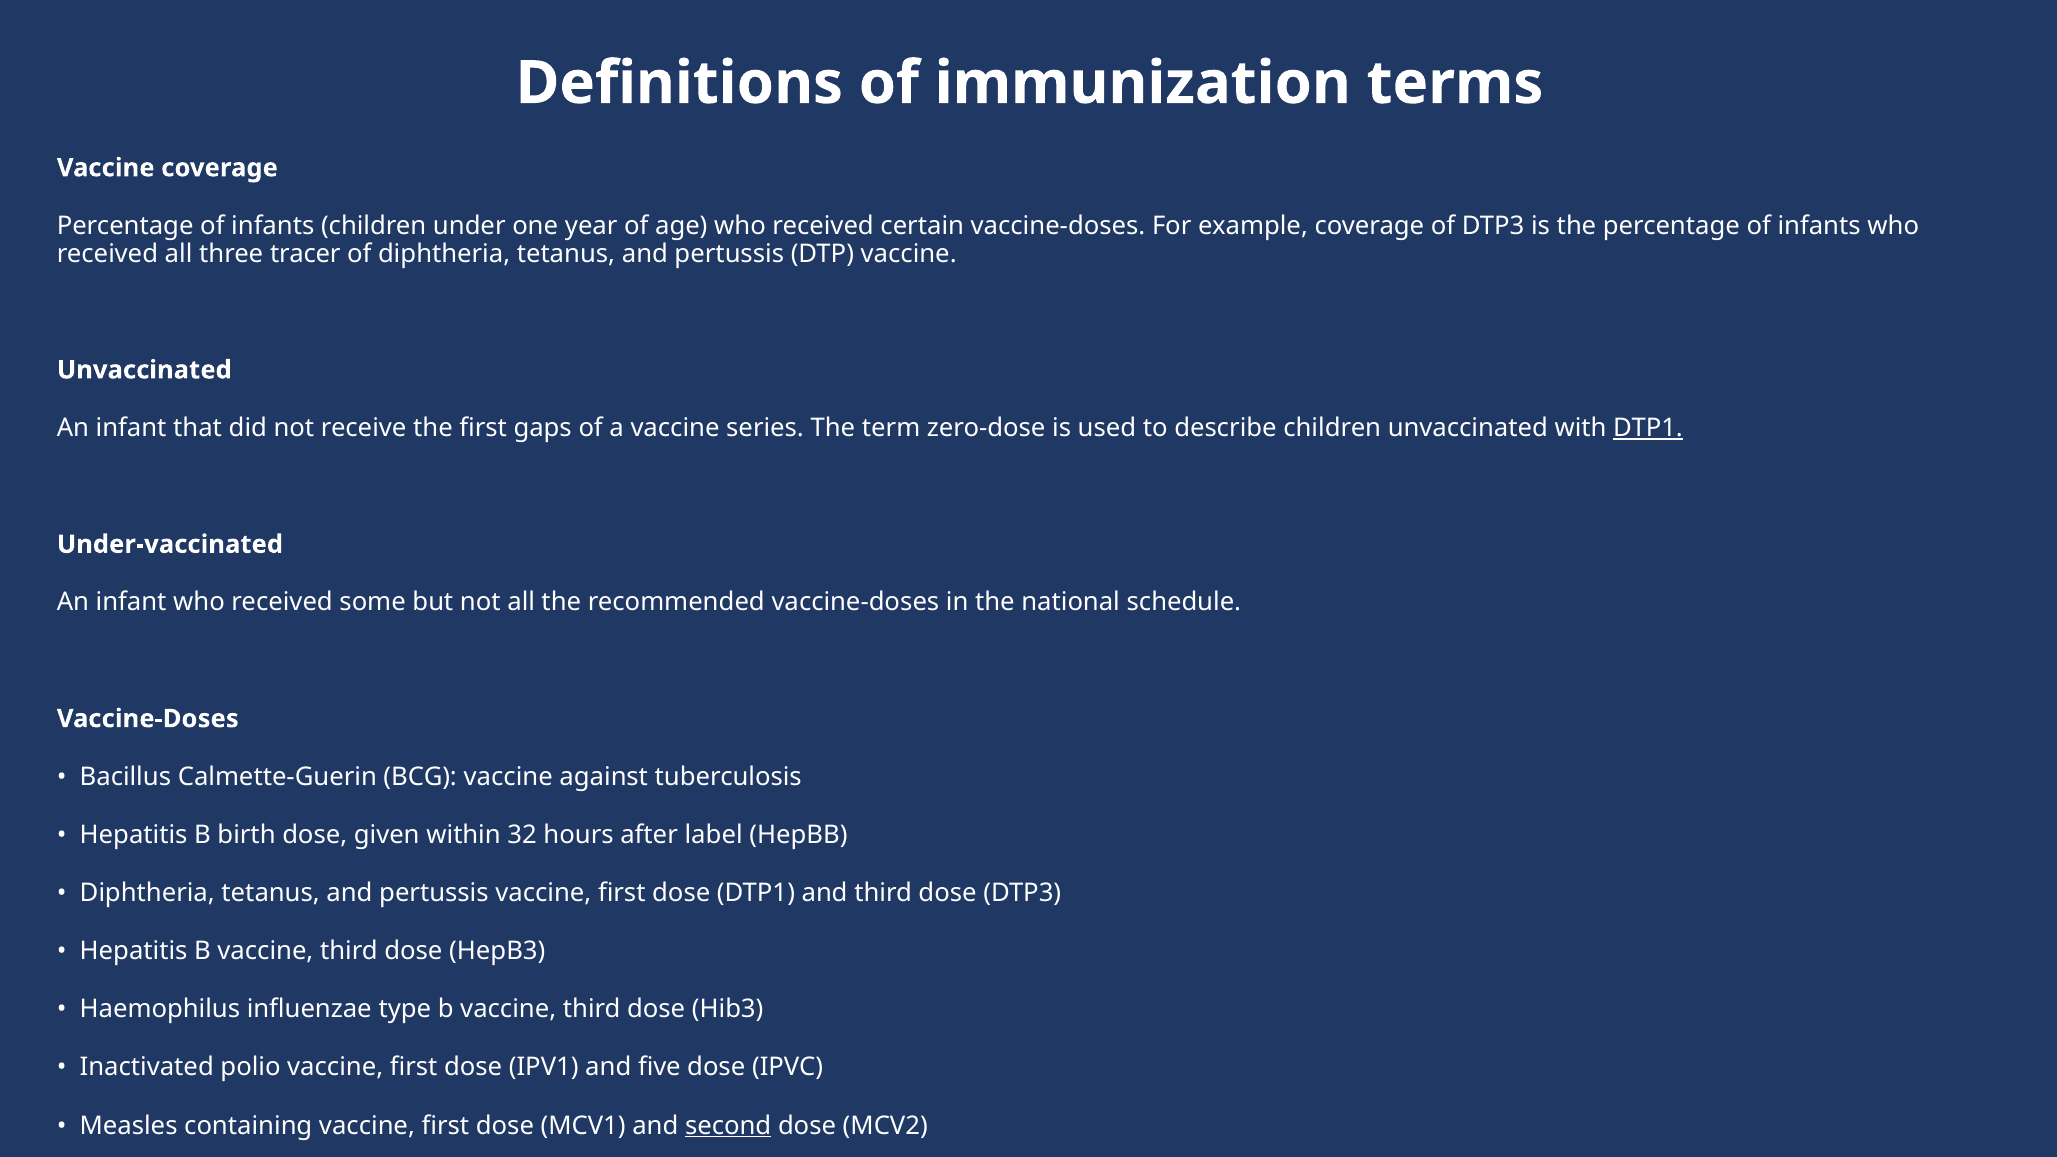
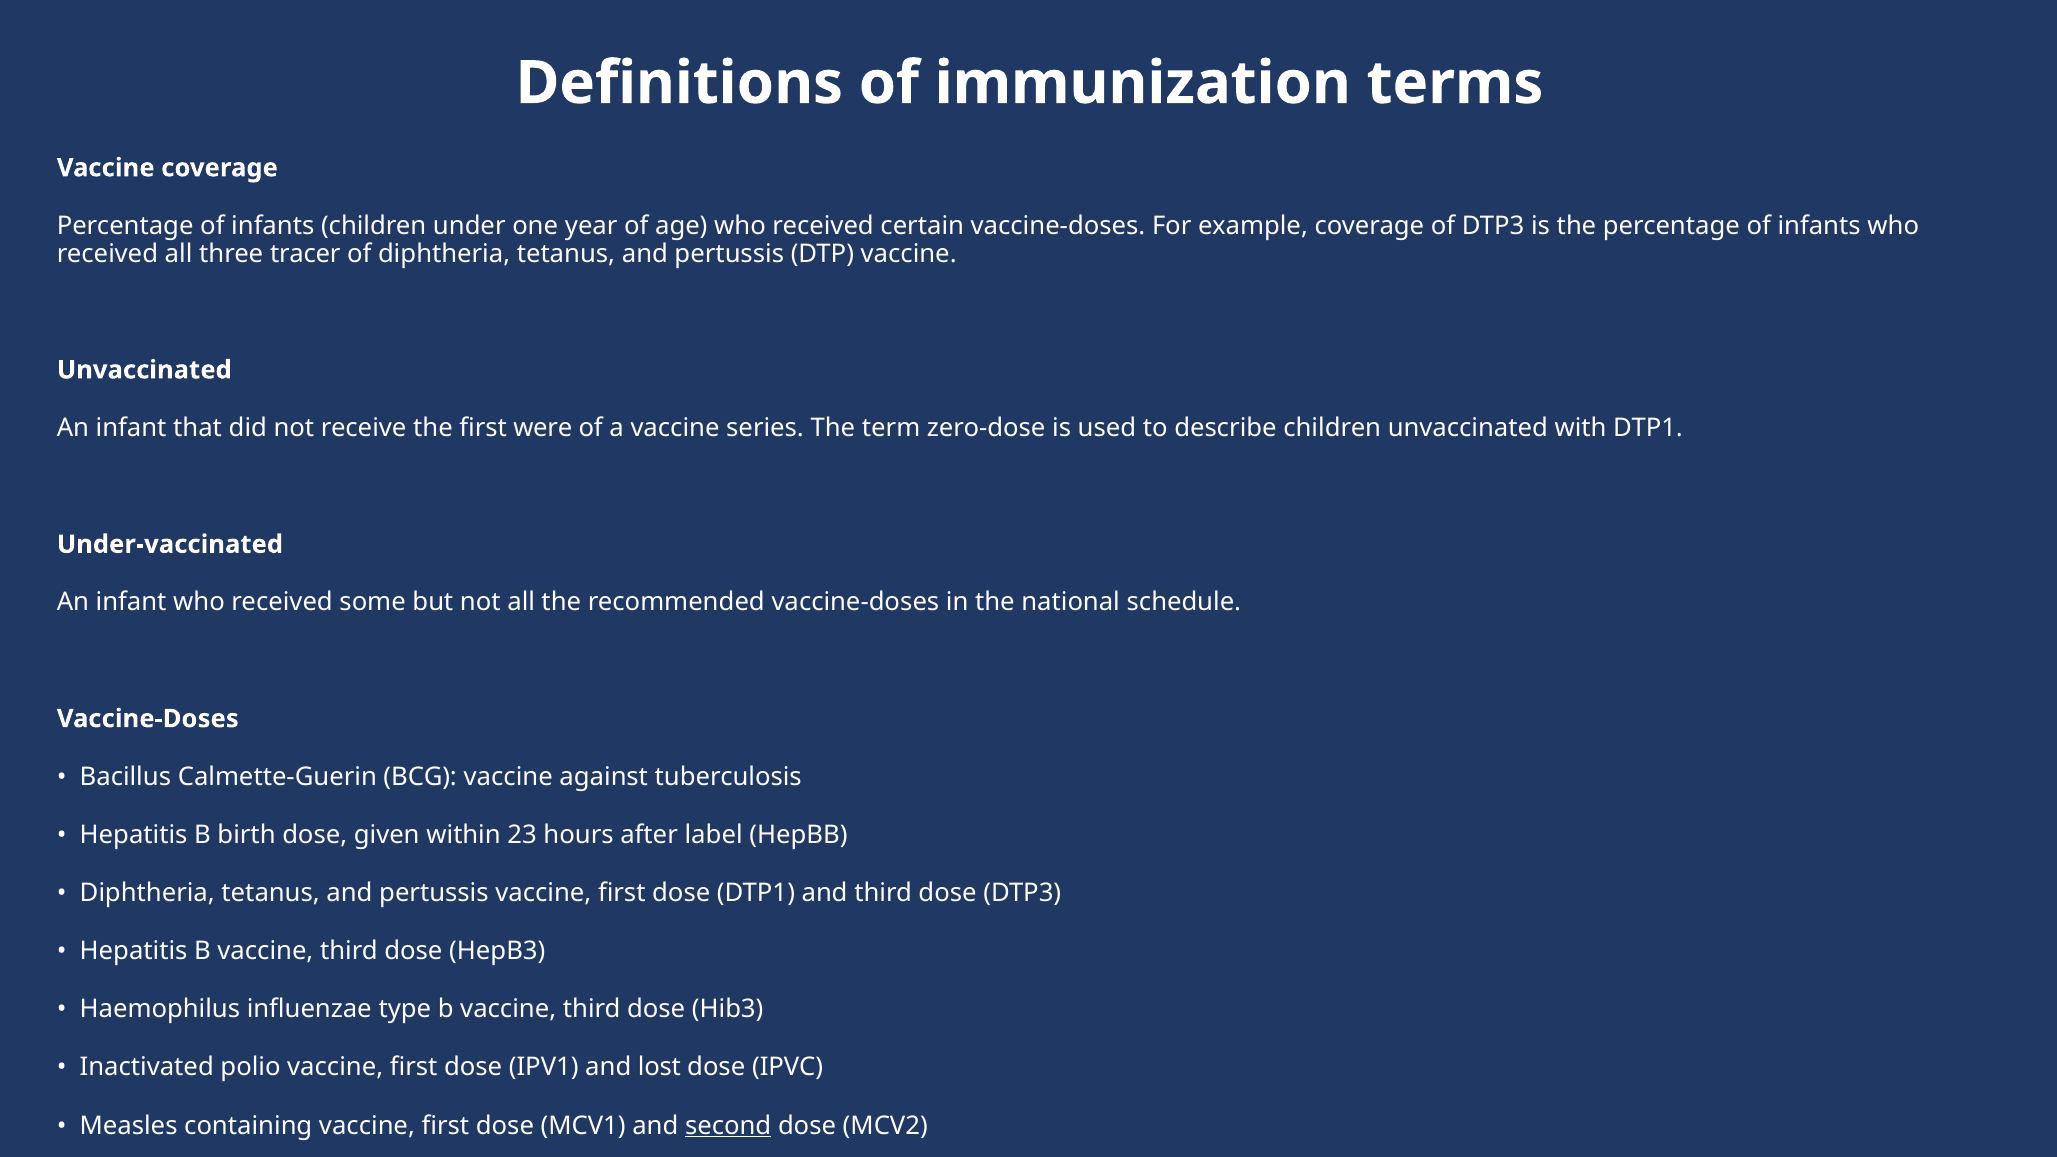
gaps: gaps -> were
DTP1 at (1648, 428) underline: present -> none
32: 32 -> 23
five: five -> lost
